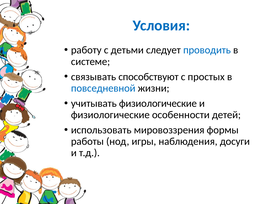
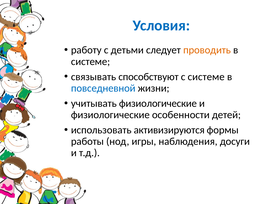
проводить colour: blue -> orange
с простых: простых -> системе
мировоззрения: мировоззрения -> активизируются
